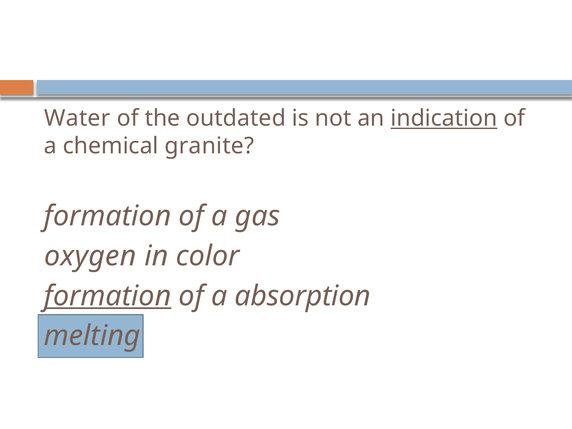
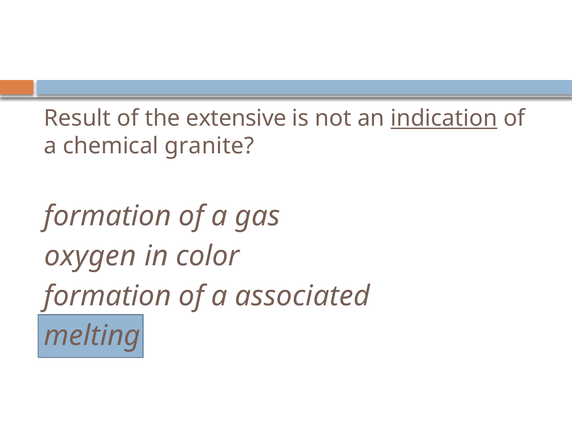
Water: Water -> Result
outdated: outdated -> extensive
formation at (108, 296) underline: present -> none
absorption: absorption -> associated
